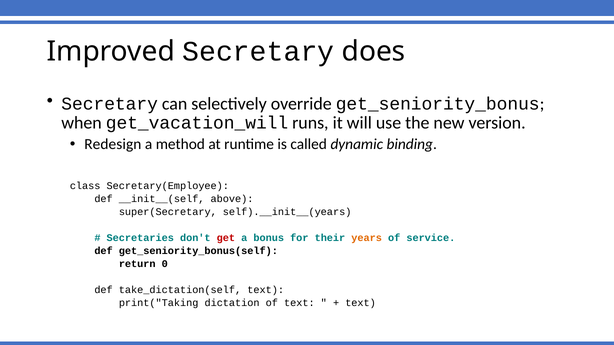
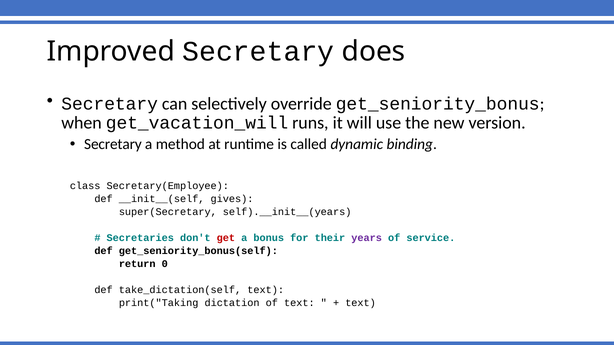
Redesign at (113, 144): Redesign -> Secretary
above: above -> gives
years colour: orange -> purple
